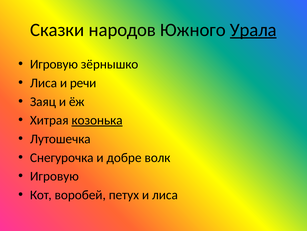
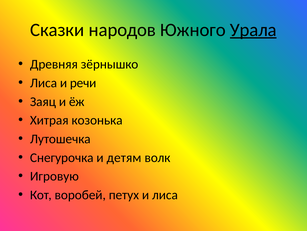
Игровую at (54, 64): Игровую -> Древняя
козонька underline: present -> none
добре: добре -> детям
